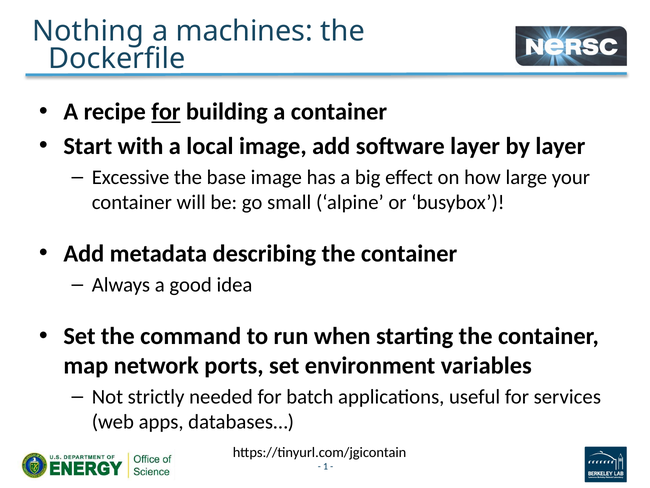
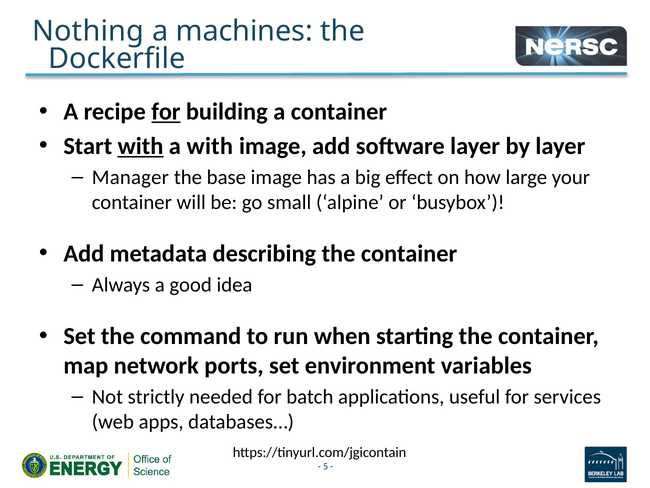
with at (141, 146) underline: none -> present
a local: local -> with
Excessive: Excessive -> Manager
1: 1 -> 5
